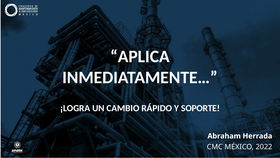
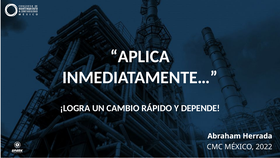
SOPORTE: SOPORTE -> DEPENDE
